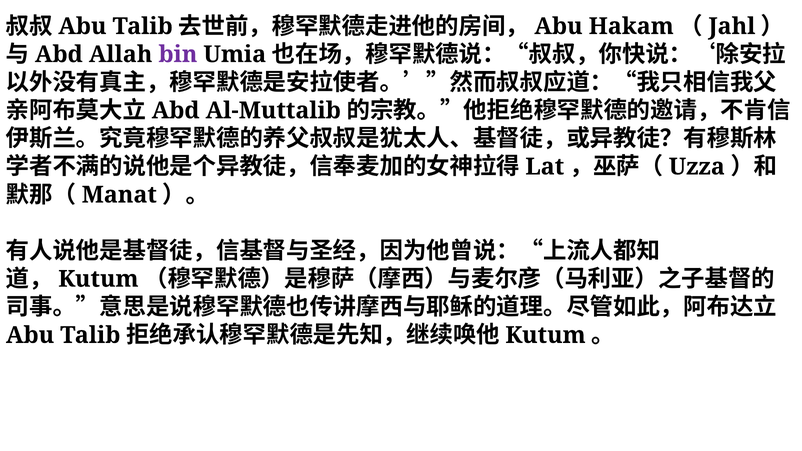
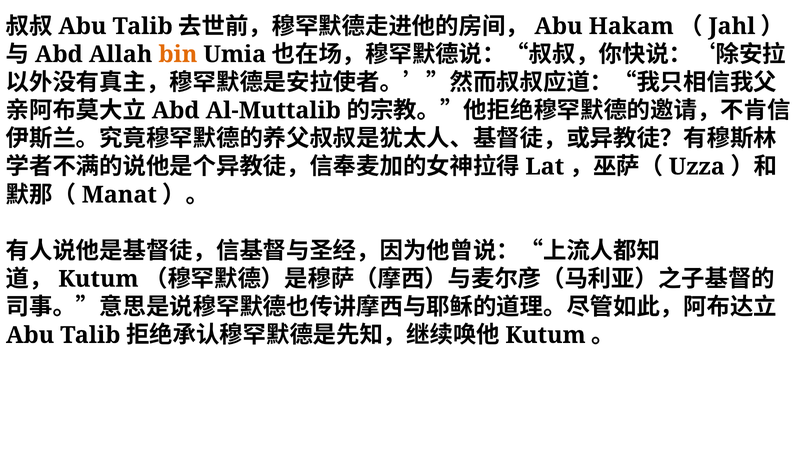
bin colour: purple -> orange
